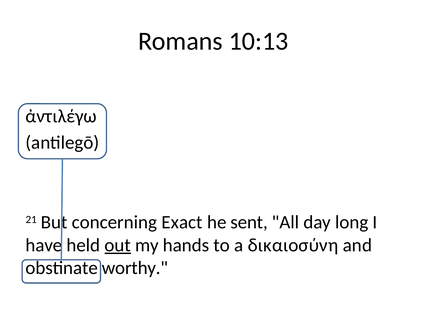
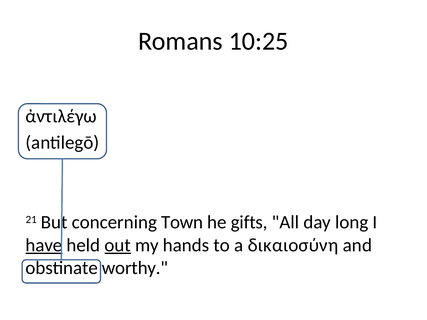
10:13: 10:13 -> 10:25
Exact: Exact -> Town
sent: sent -> gifts
have underline: none -> present
